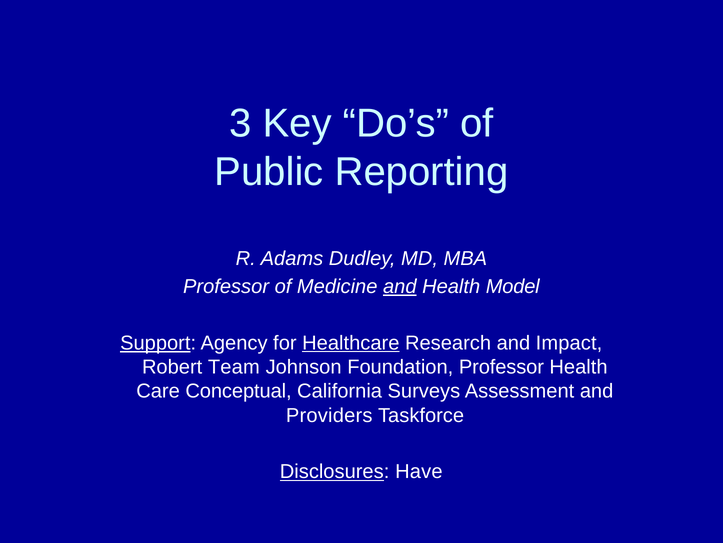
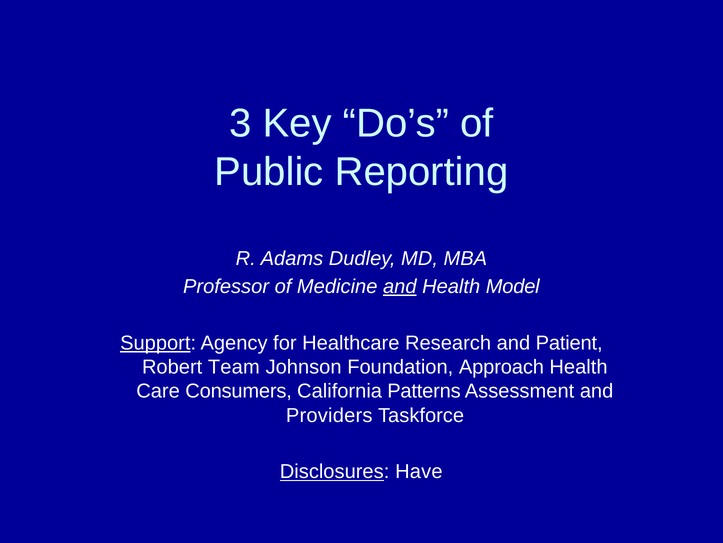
Healthcare underline: present -> none
Impact: Impact -> Patient
Foundation Professor: Professor -> Approach
Conceptual: Conceptual -> Consumers
Surveys: Surveys -> Patterns
